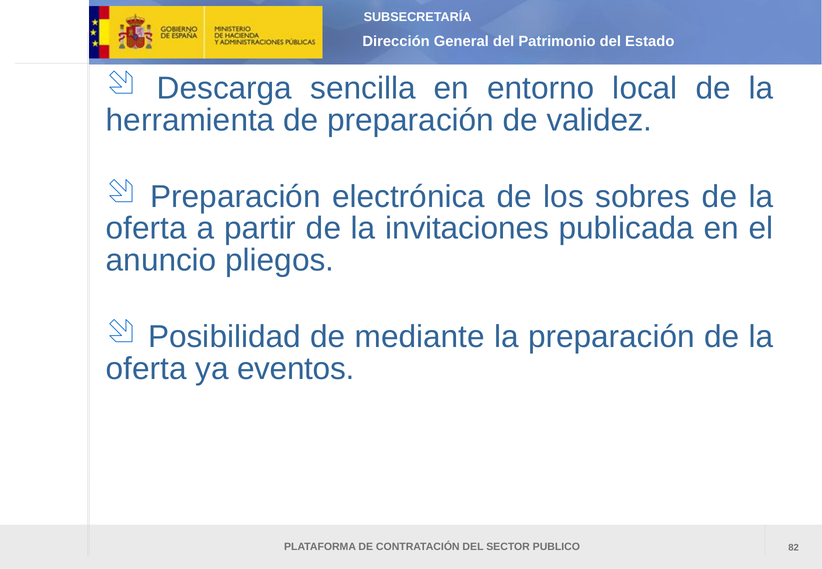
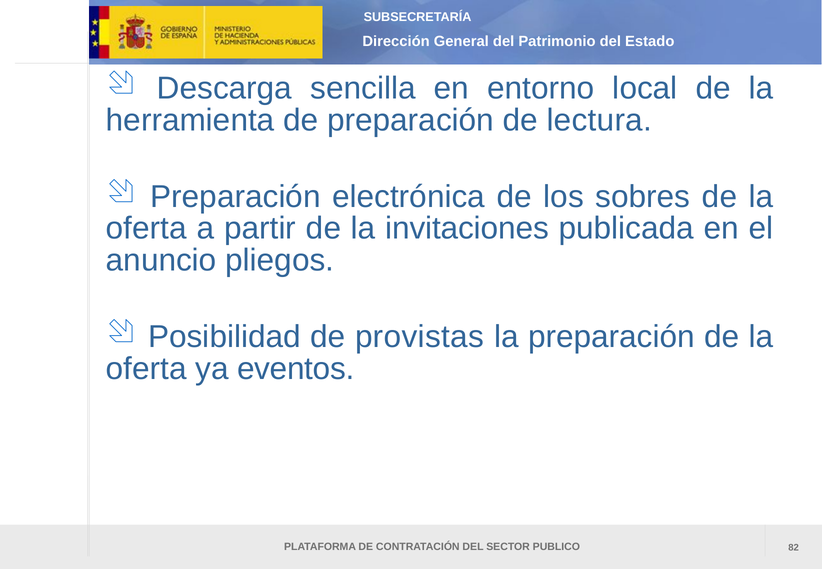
validez: validez -> lectura
mediante: mediante -> provistas
